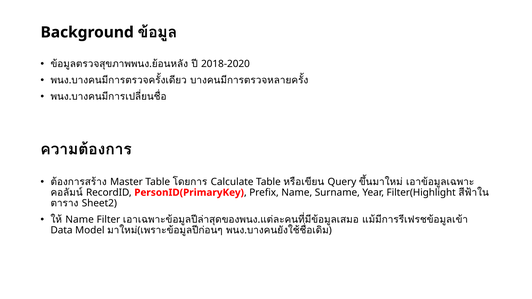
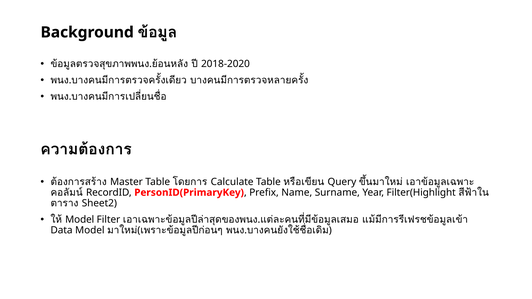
Name at (80, 220): Name -> Model
